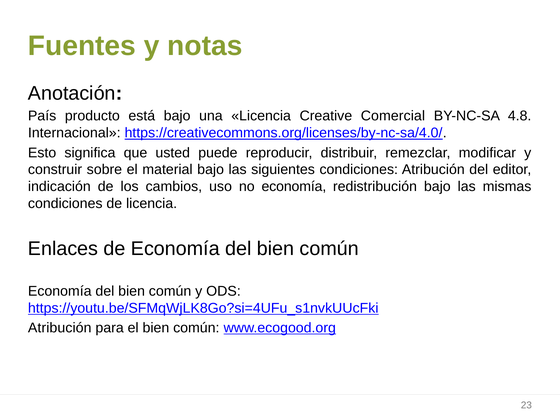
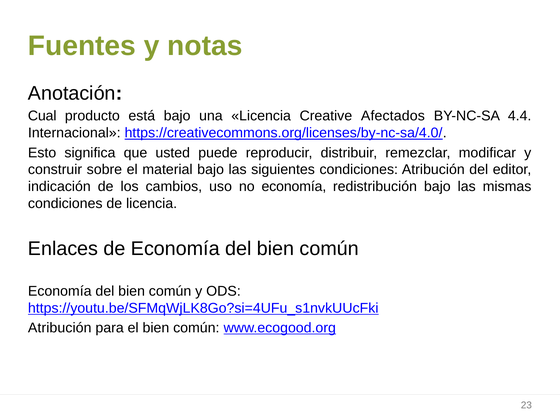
País: País -> Cual
Comercial: Comercial -> Afectados
4.8: 4.8 -> 4.4
